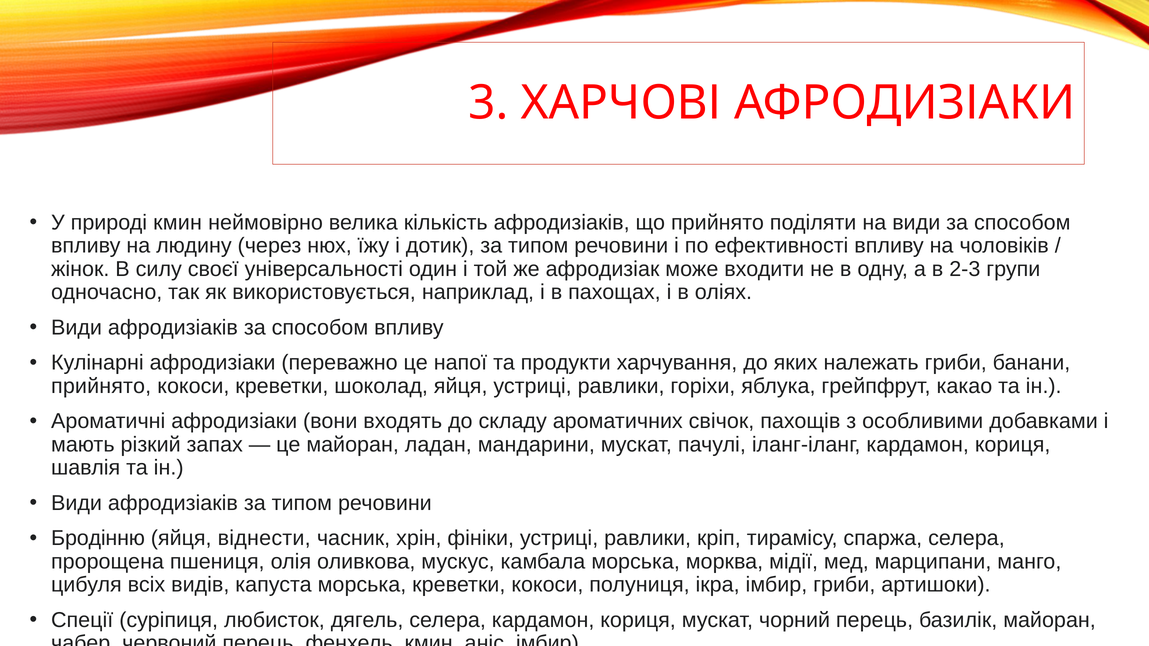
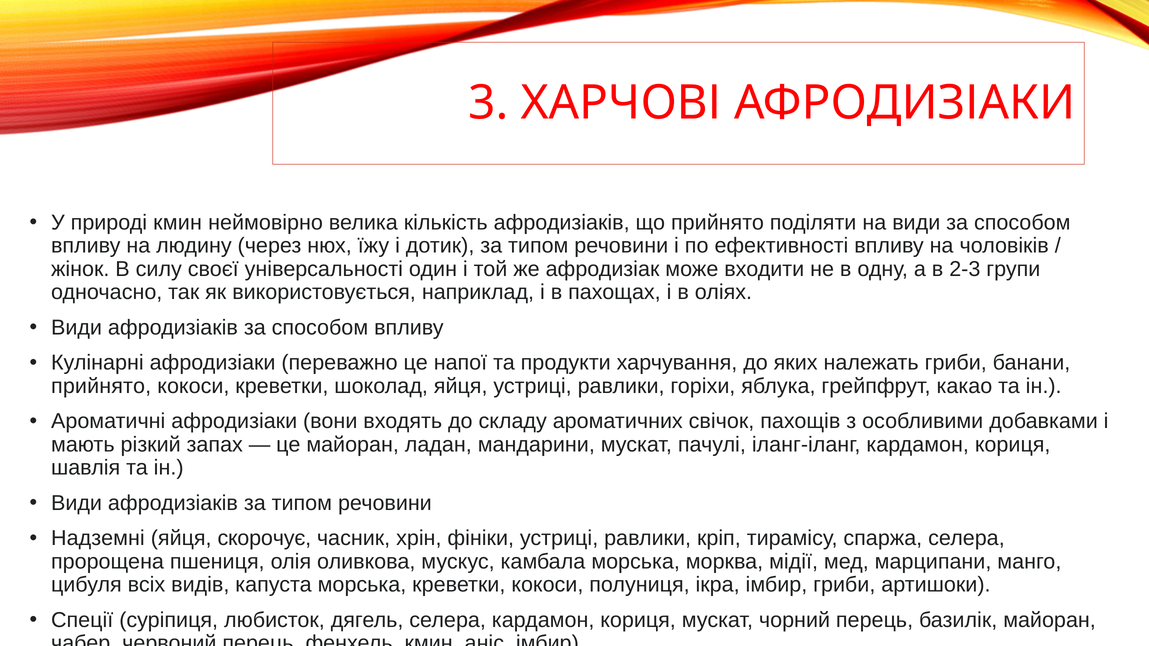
Бродінню: Бродінню -> Надземні
віднести: віднести -> скорочує
